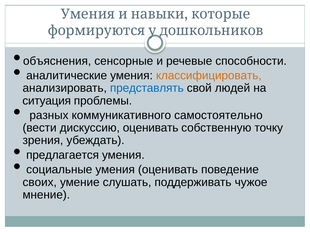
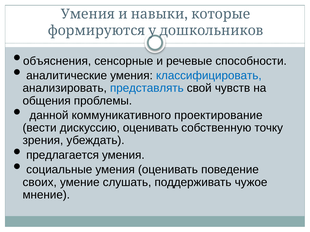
классифицировать colour: orange -> blue
людей: людей -> чувств
ситуация: ситуация -> общения
разных: разных -> данной
самостоятельно: самостоятельно -> проектирование
